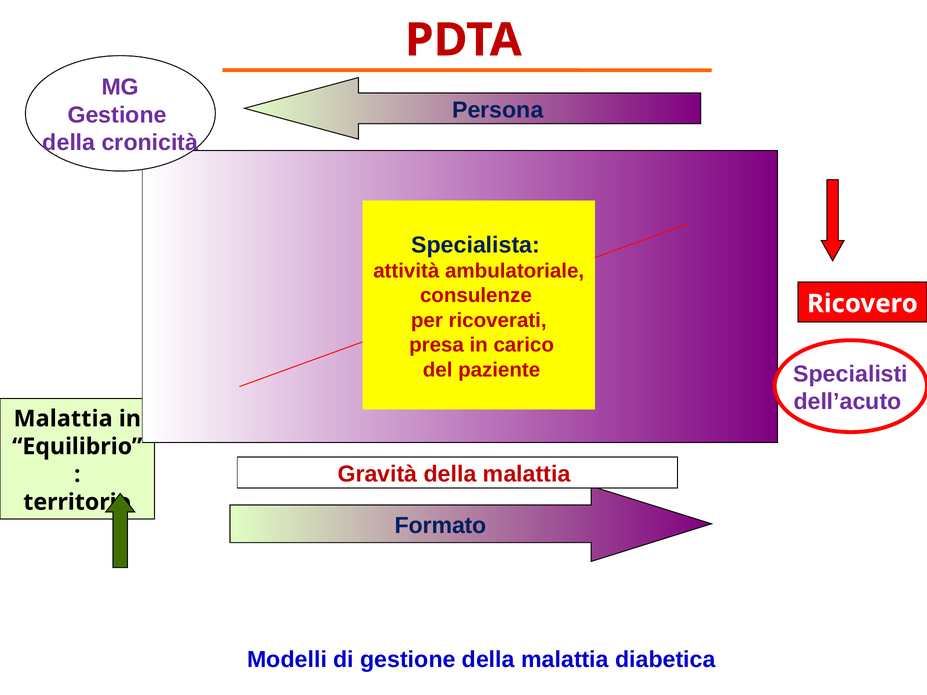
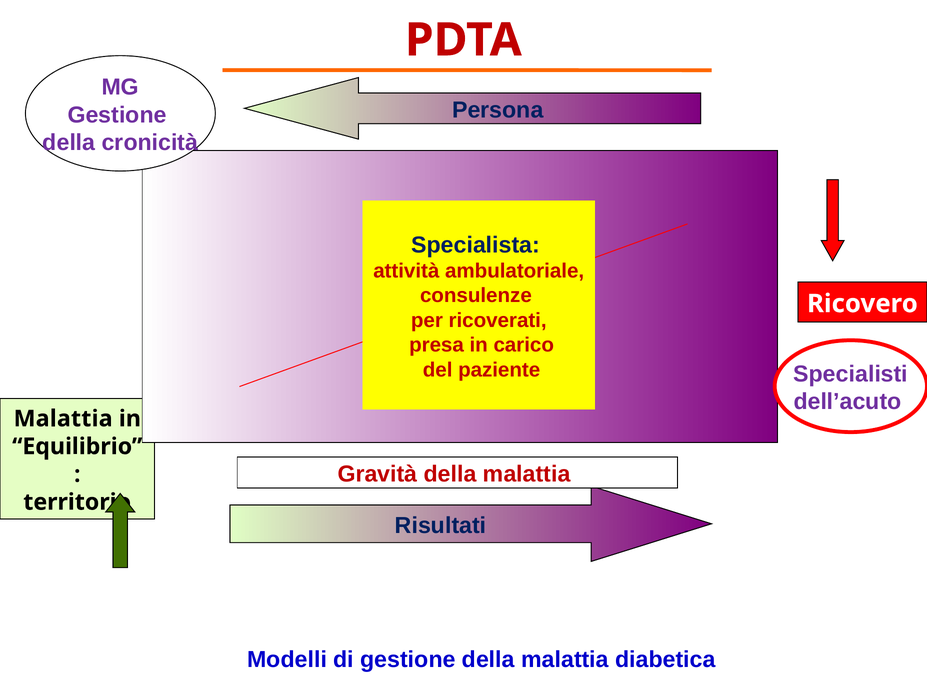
Formato: Formato -> Risultati
